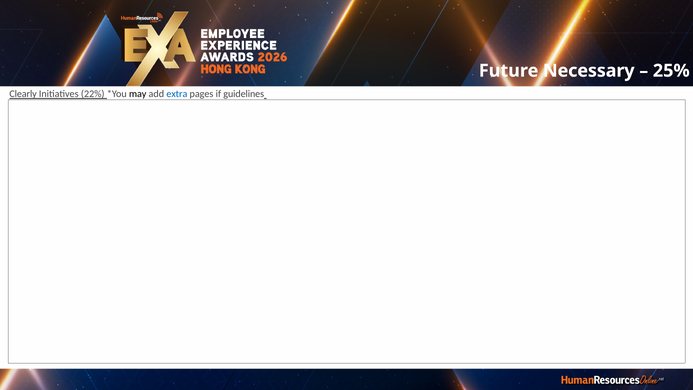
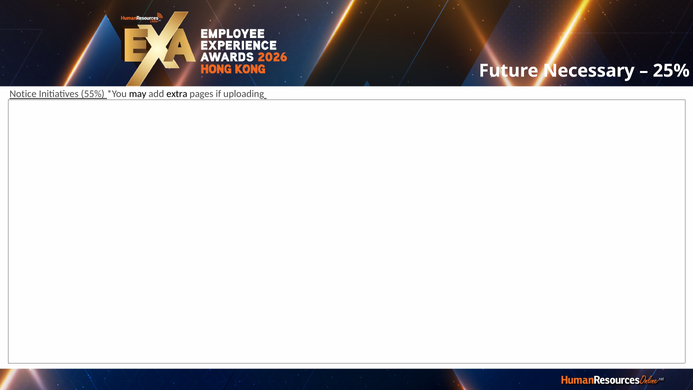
Clearly: Clearly -> Notice
22%: 22% -> 55%
extra colour: blue -> black
guidelines: guidelines -> uploading
